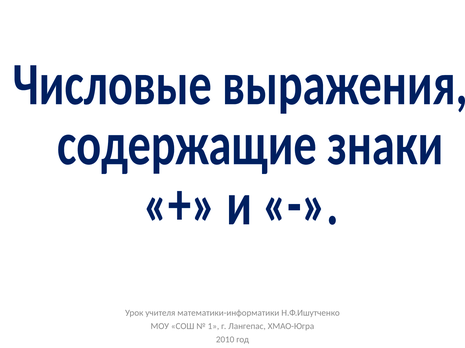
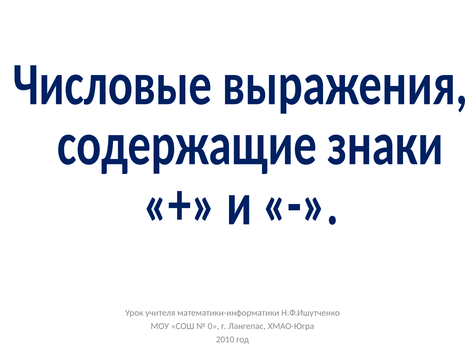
1: 1 -> 0
